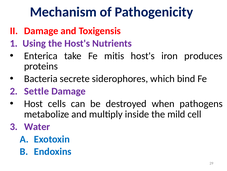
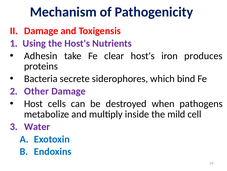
Enterica: Enterica -> Adhesin
mitis: mitis -> clear
Settle: Settle -> Other
